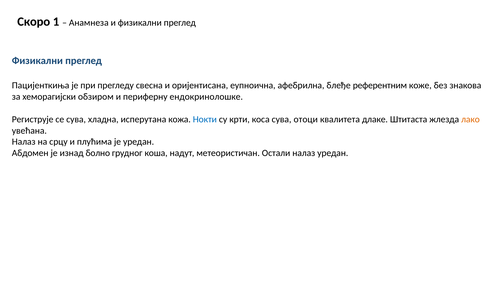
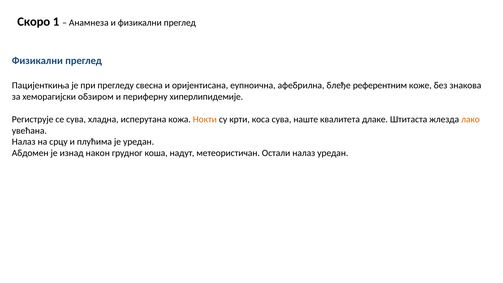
ендокринолошке: ендокринолошке -> хиперлипидемије
Нокти colour: blue -> orange
отоци: отоци -> наште
болно: болно -> након
